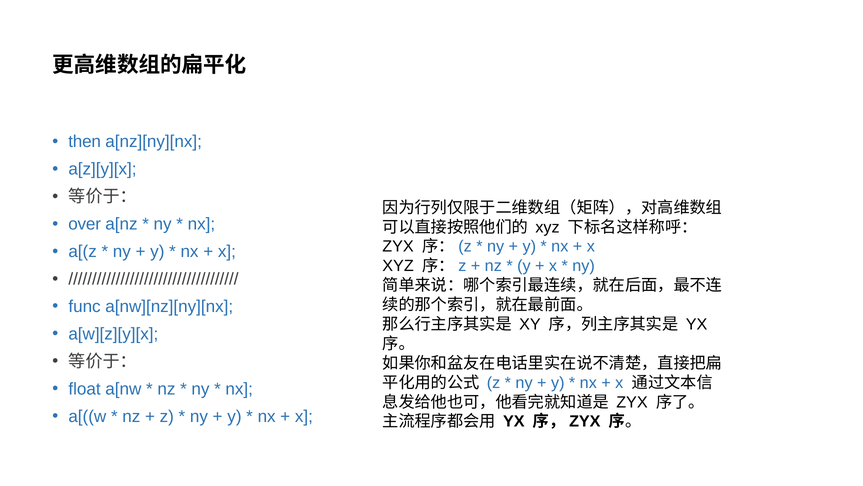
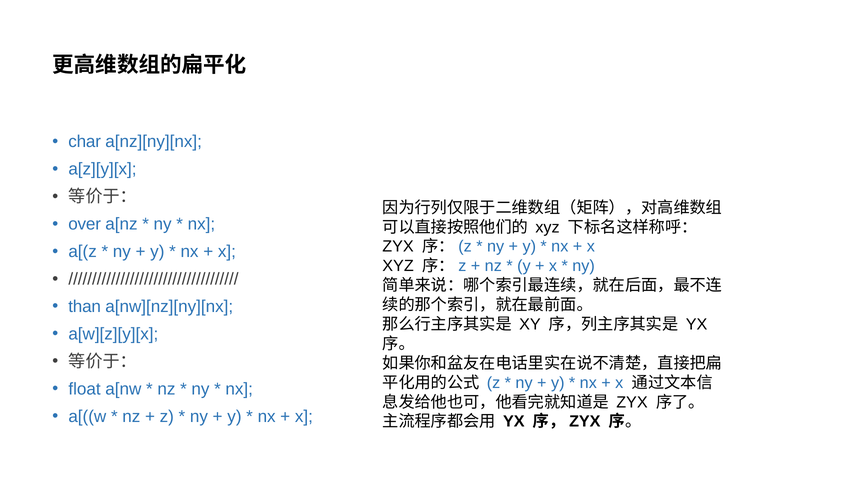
then: then -> char
func: func -> than
